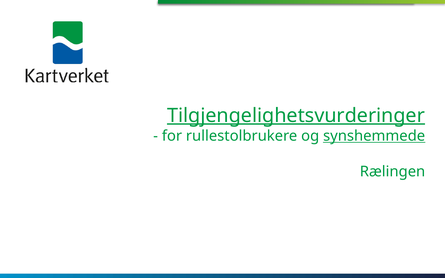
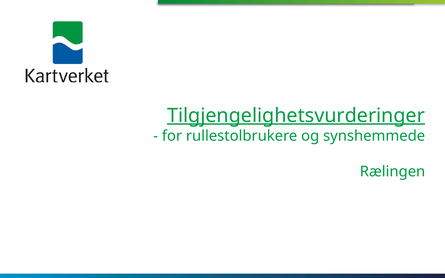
synshemmede underline: present -> none
